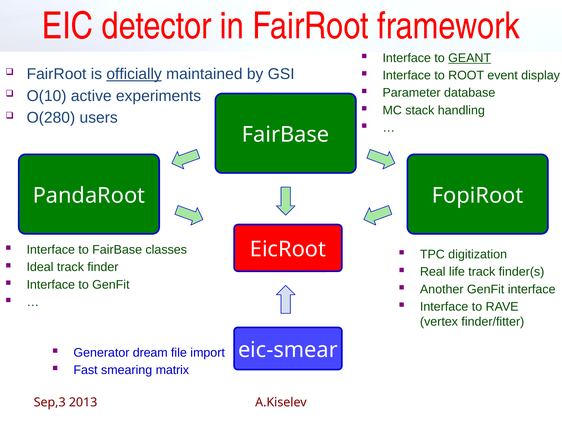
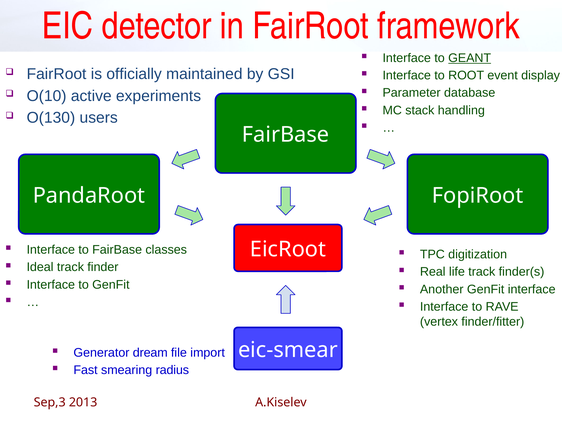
officially underline: present -> none
O(280: O(280 -> O(130
matrix: matrix -> radius
